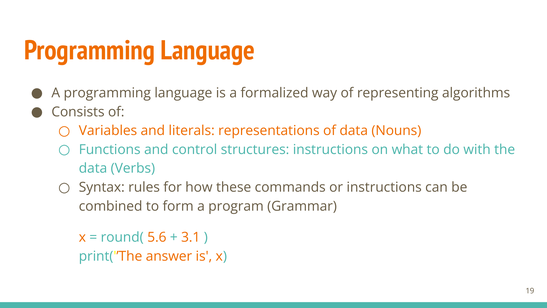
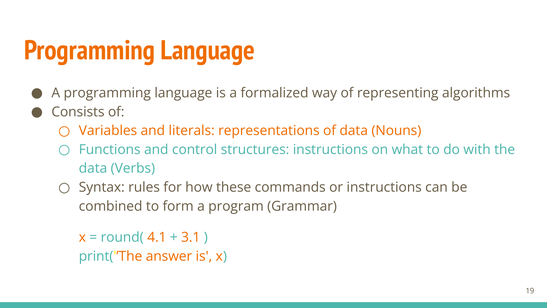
5.6: 5.6 -> 4.1
